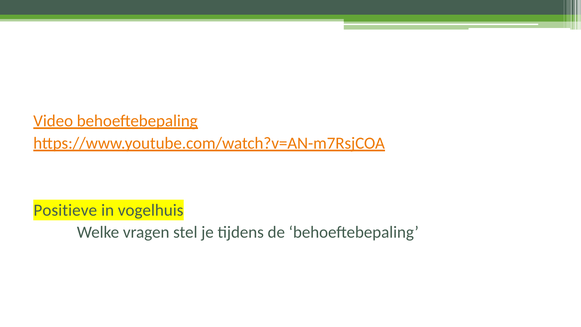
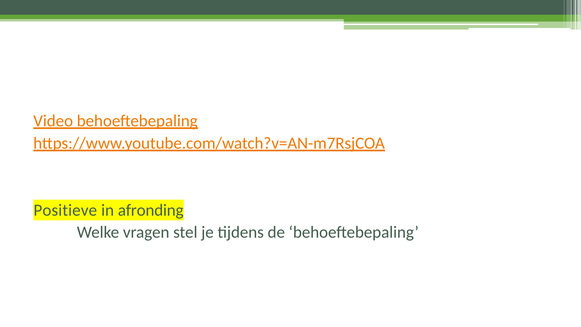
vogelhuis: vogelhuis -> afronding
